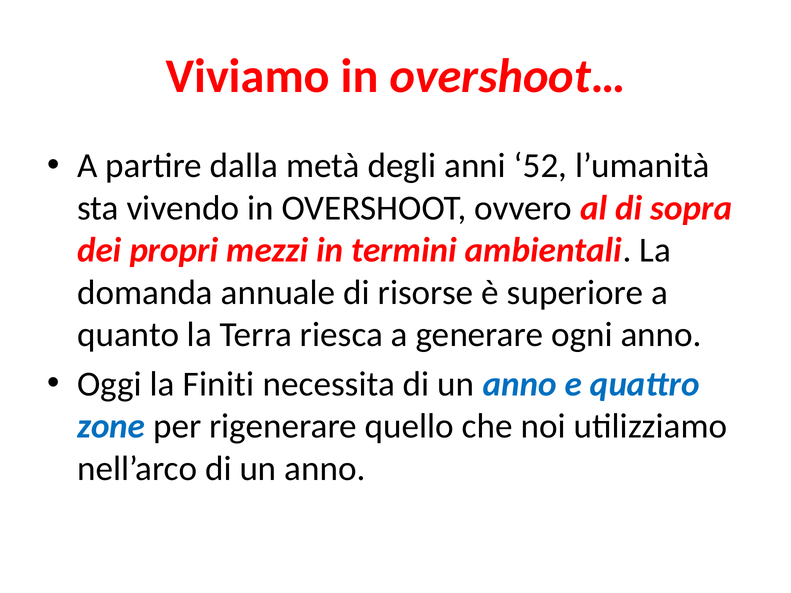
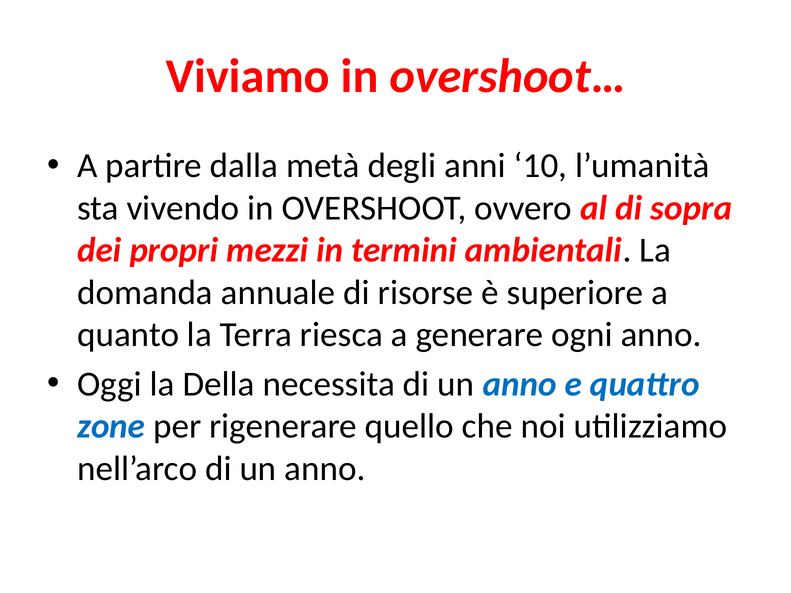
52: 52 -> 10
Finiti: Finiti -> Della
